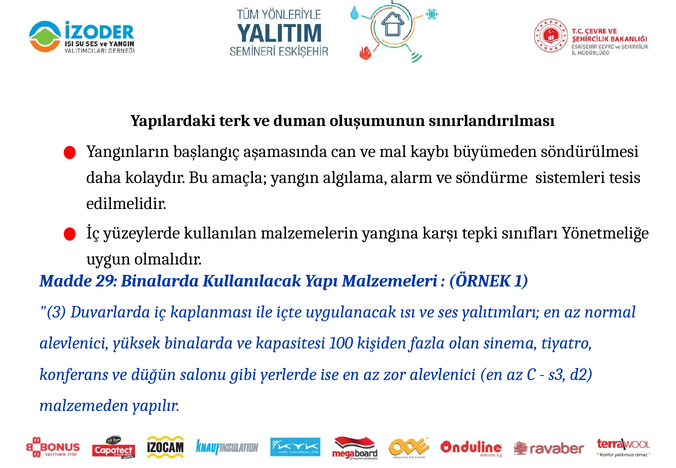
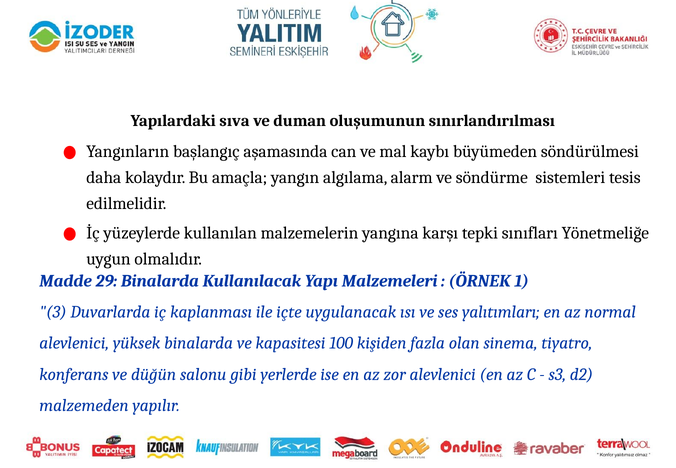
terk: terk -> sıva
